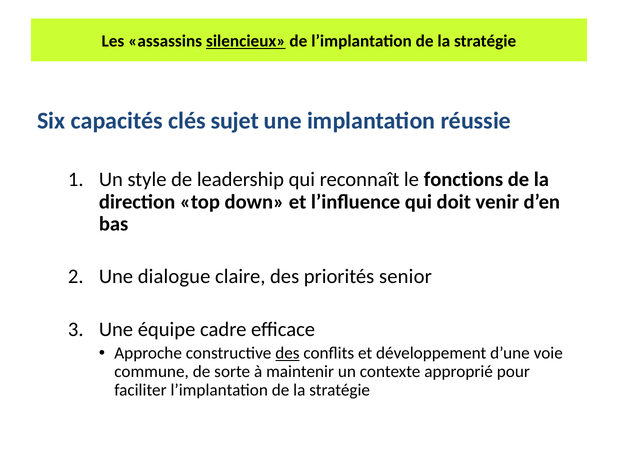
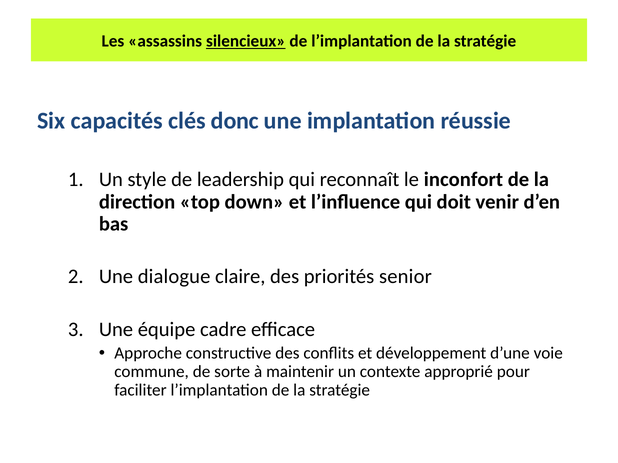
sujet: sujet -> donc
fonctions: fonctions -> inconfort
des at (287, 353) underline: present -> none
